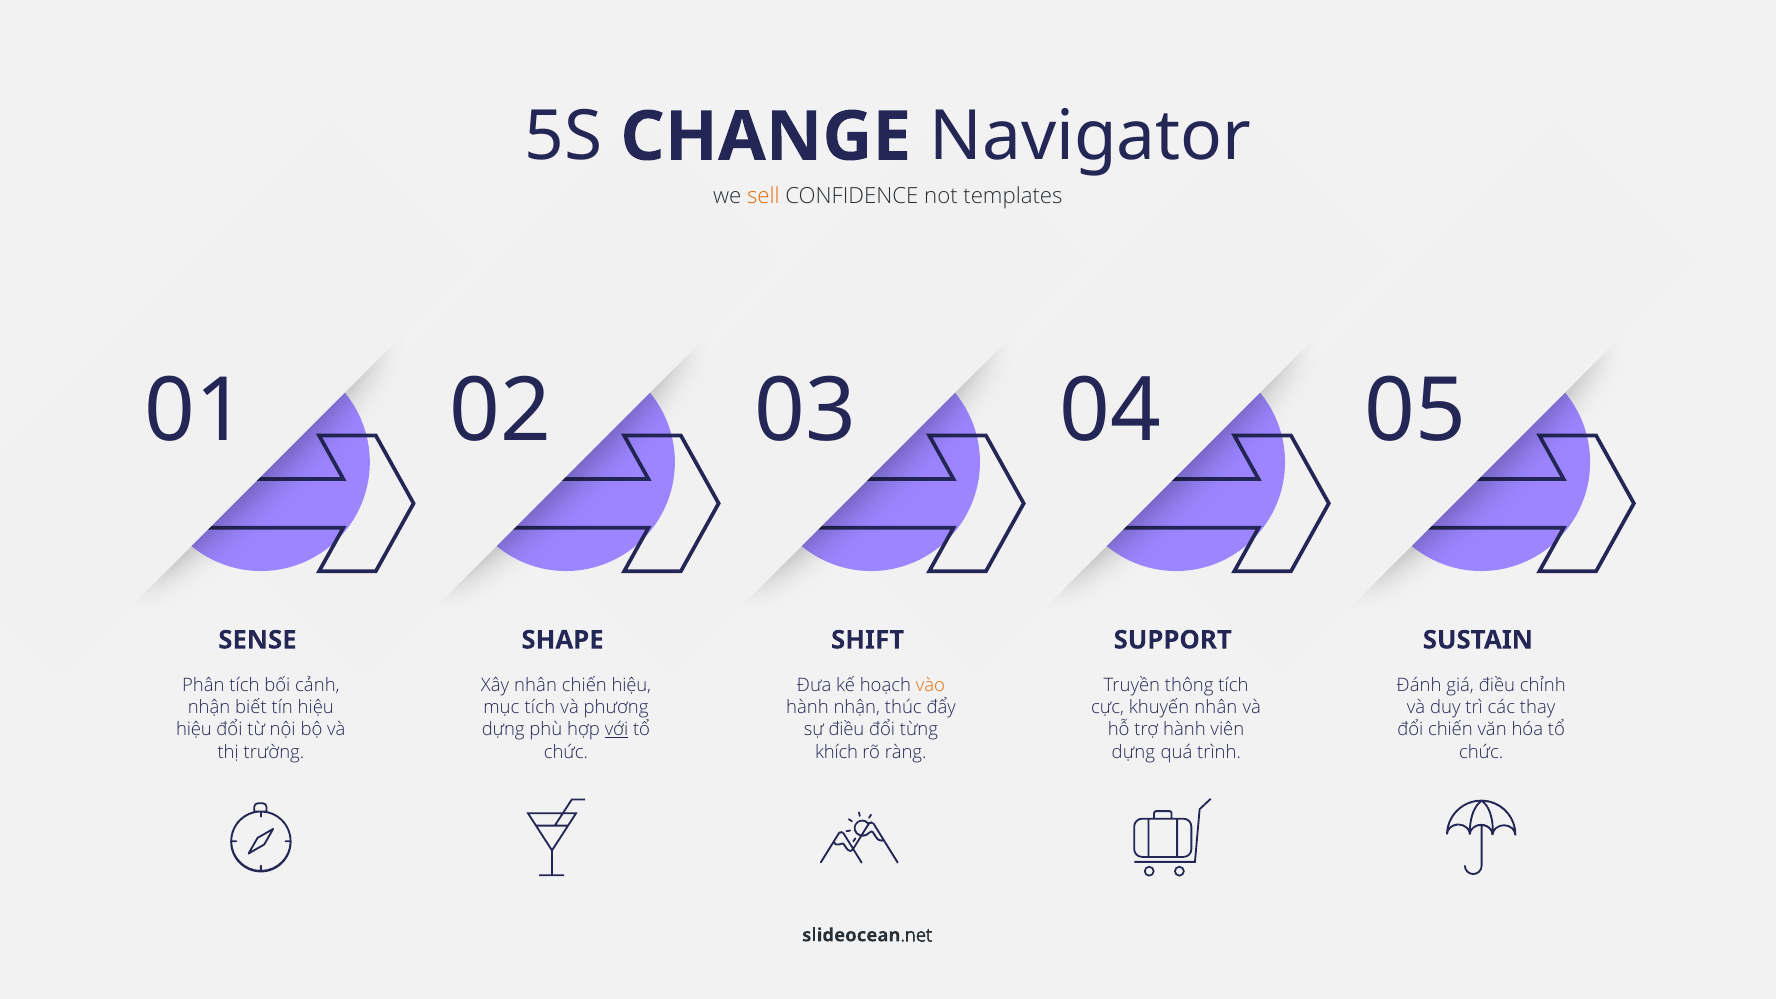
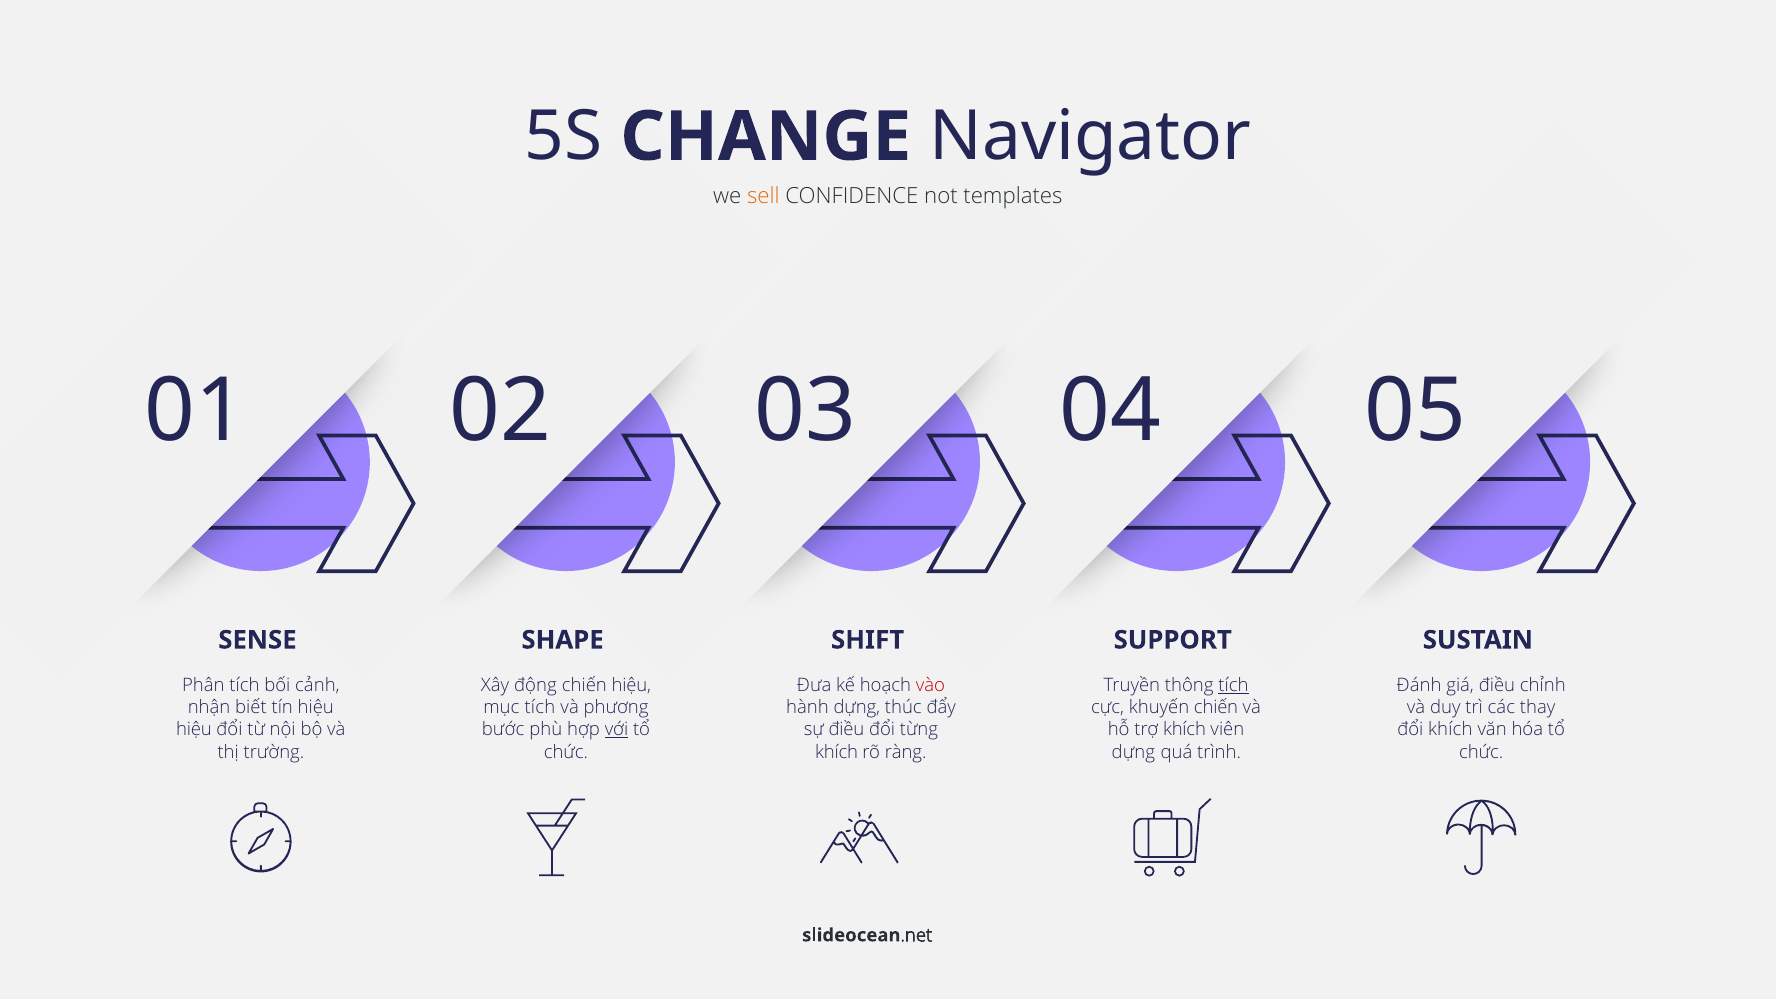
Xây nhân: nhân -> động
vào colour: orange -> red
tích at (1233, 685) underline: none -> present
hành nhận: nhận -> dựng
khuyến nhân: nhân -> chiến
dựng at (503, 730): dựng -> bước
trợ hành: hành -> khích
đổi chiến: chiến -> khích
